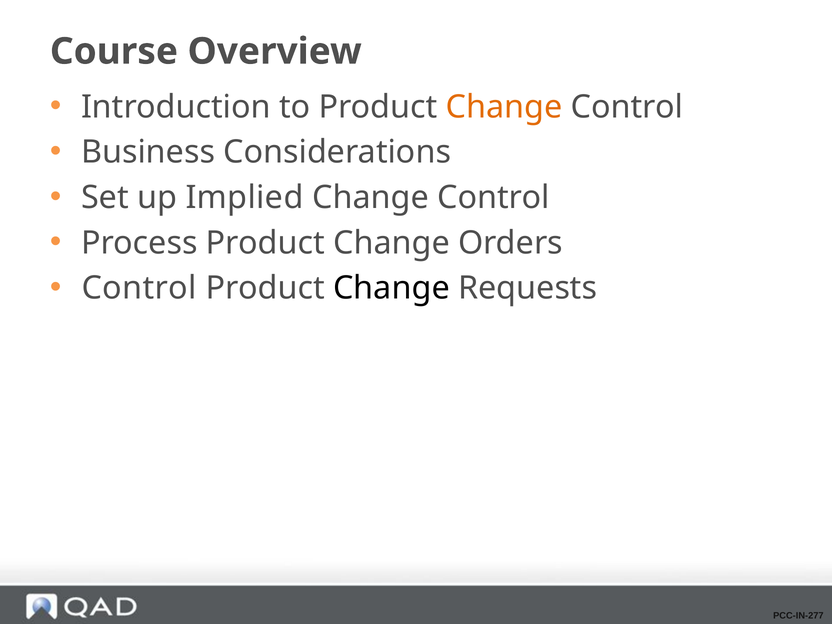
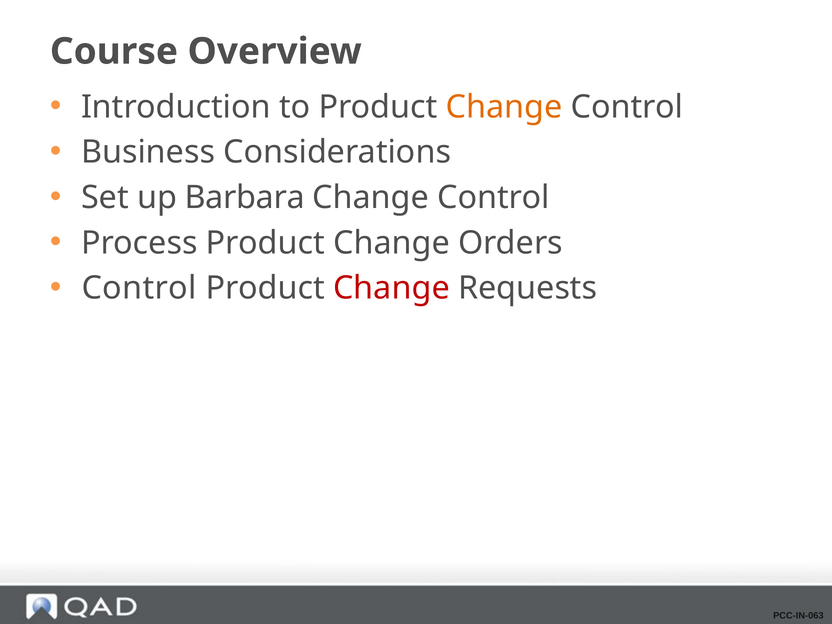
Implied: Implied -> Barbara
Change at (391, 288) colour: black -> red
PCC-IN-277: PCC-IN-277 -> PCC-IN-063
